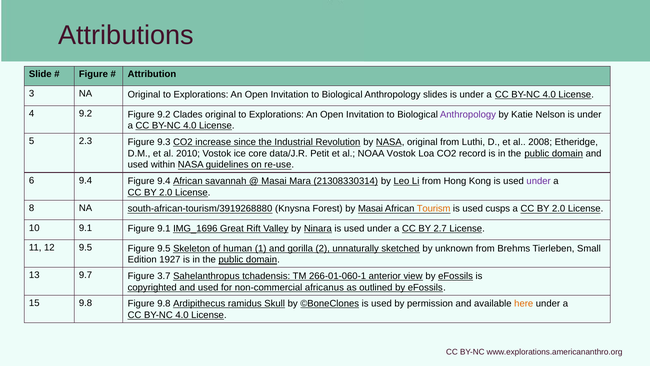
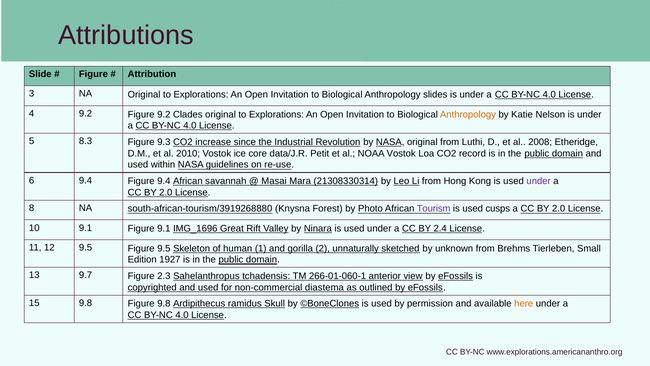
Anthropology at (468, 114) colour: purple -> orange
2.3: 2.3 -> 8.3
by Masai: Masai -> Photo
Tourism colour: orange -> purple
2.7: 2.7 -> 2.4
3.7: 3.7 -> 2.3
africanus: africanus -> diastema
